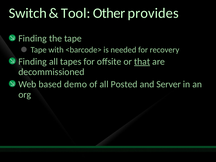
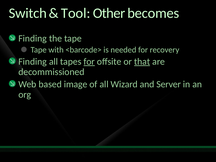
provides: provides -> becomes
for at (89, 62) underline: none -> present
demo: demo -> image
Posted: Posted -> Wizard
